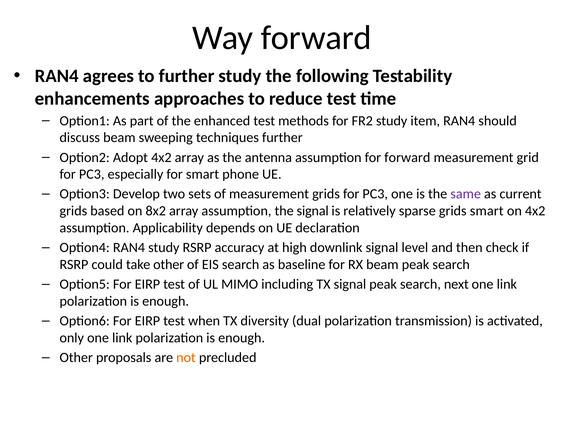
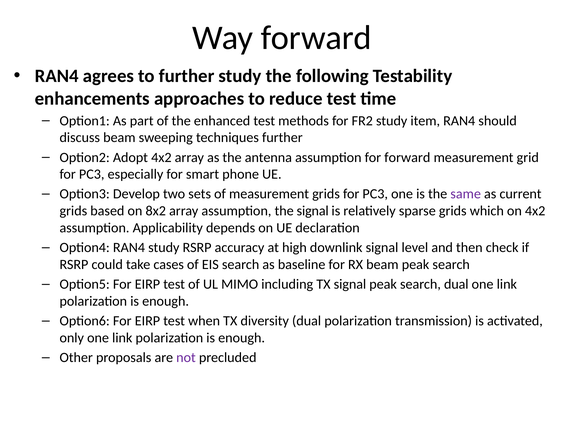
grids smart: smart -> which
take other: other -> cases
search next: next -> dual
not colour: orange -> purple
